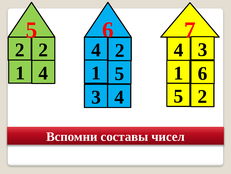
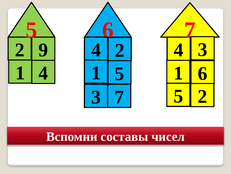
2 2: 2 -> 9
3 4: 4 -> 7
